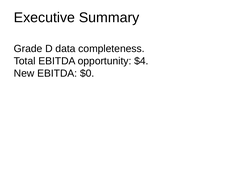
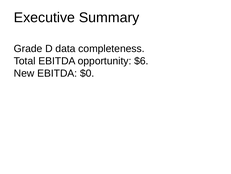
$4: $4 -> $6
